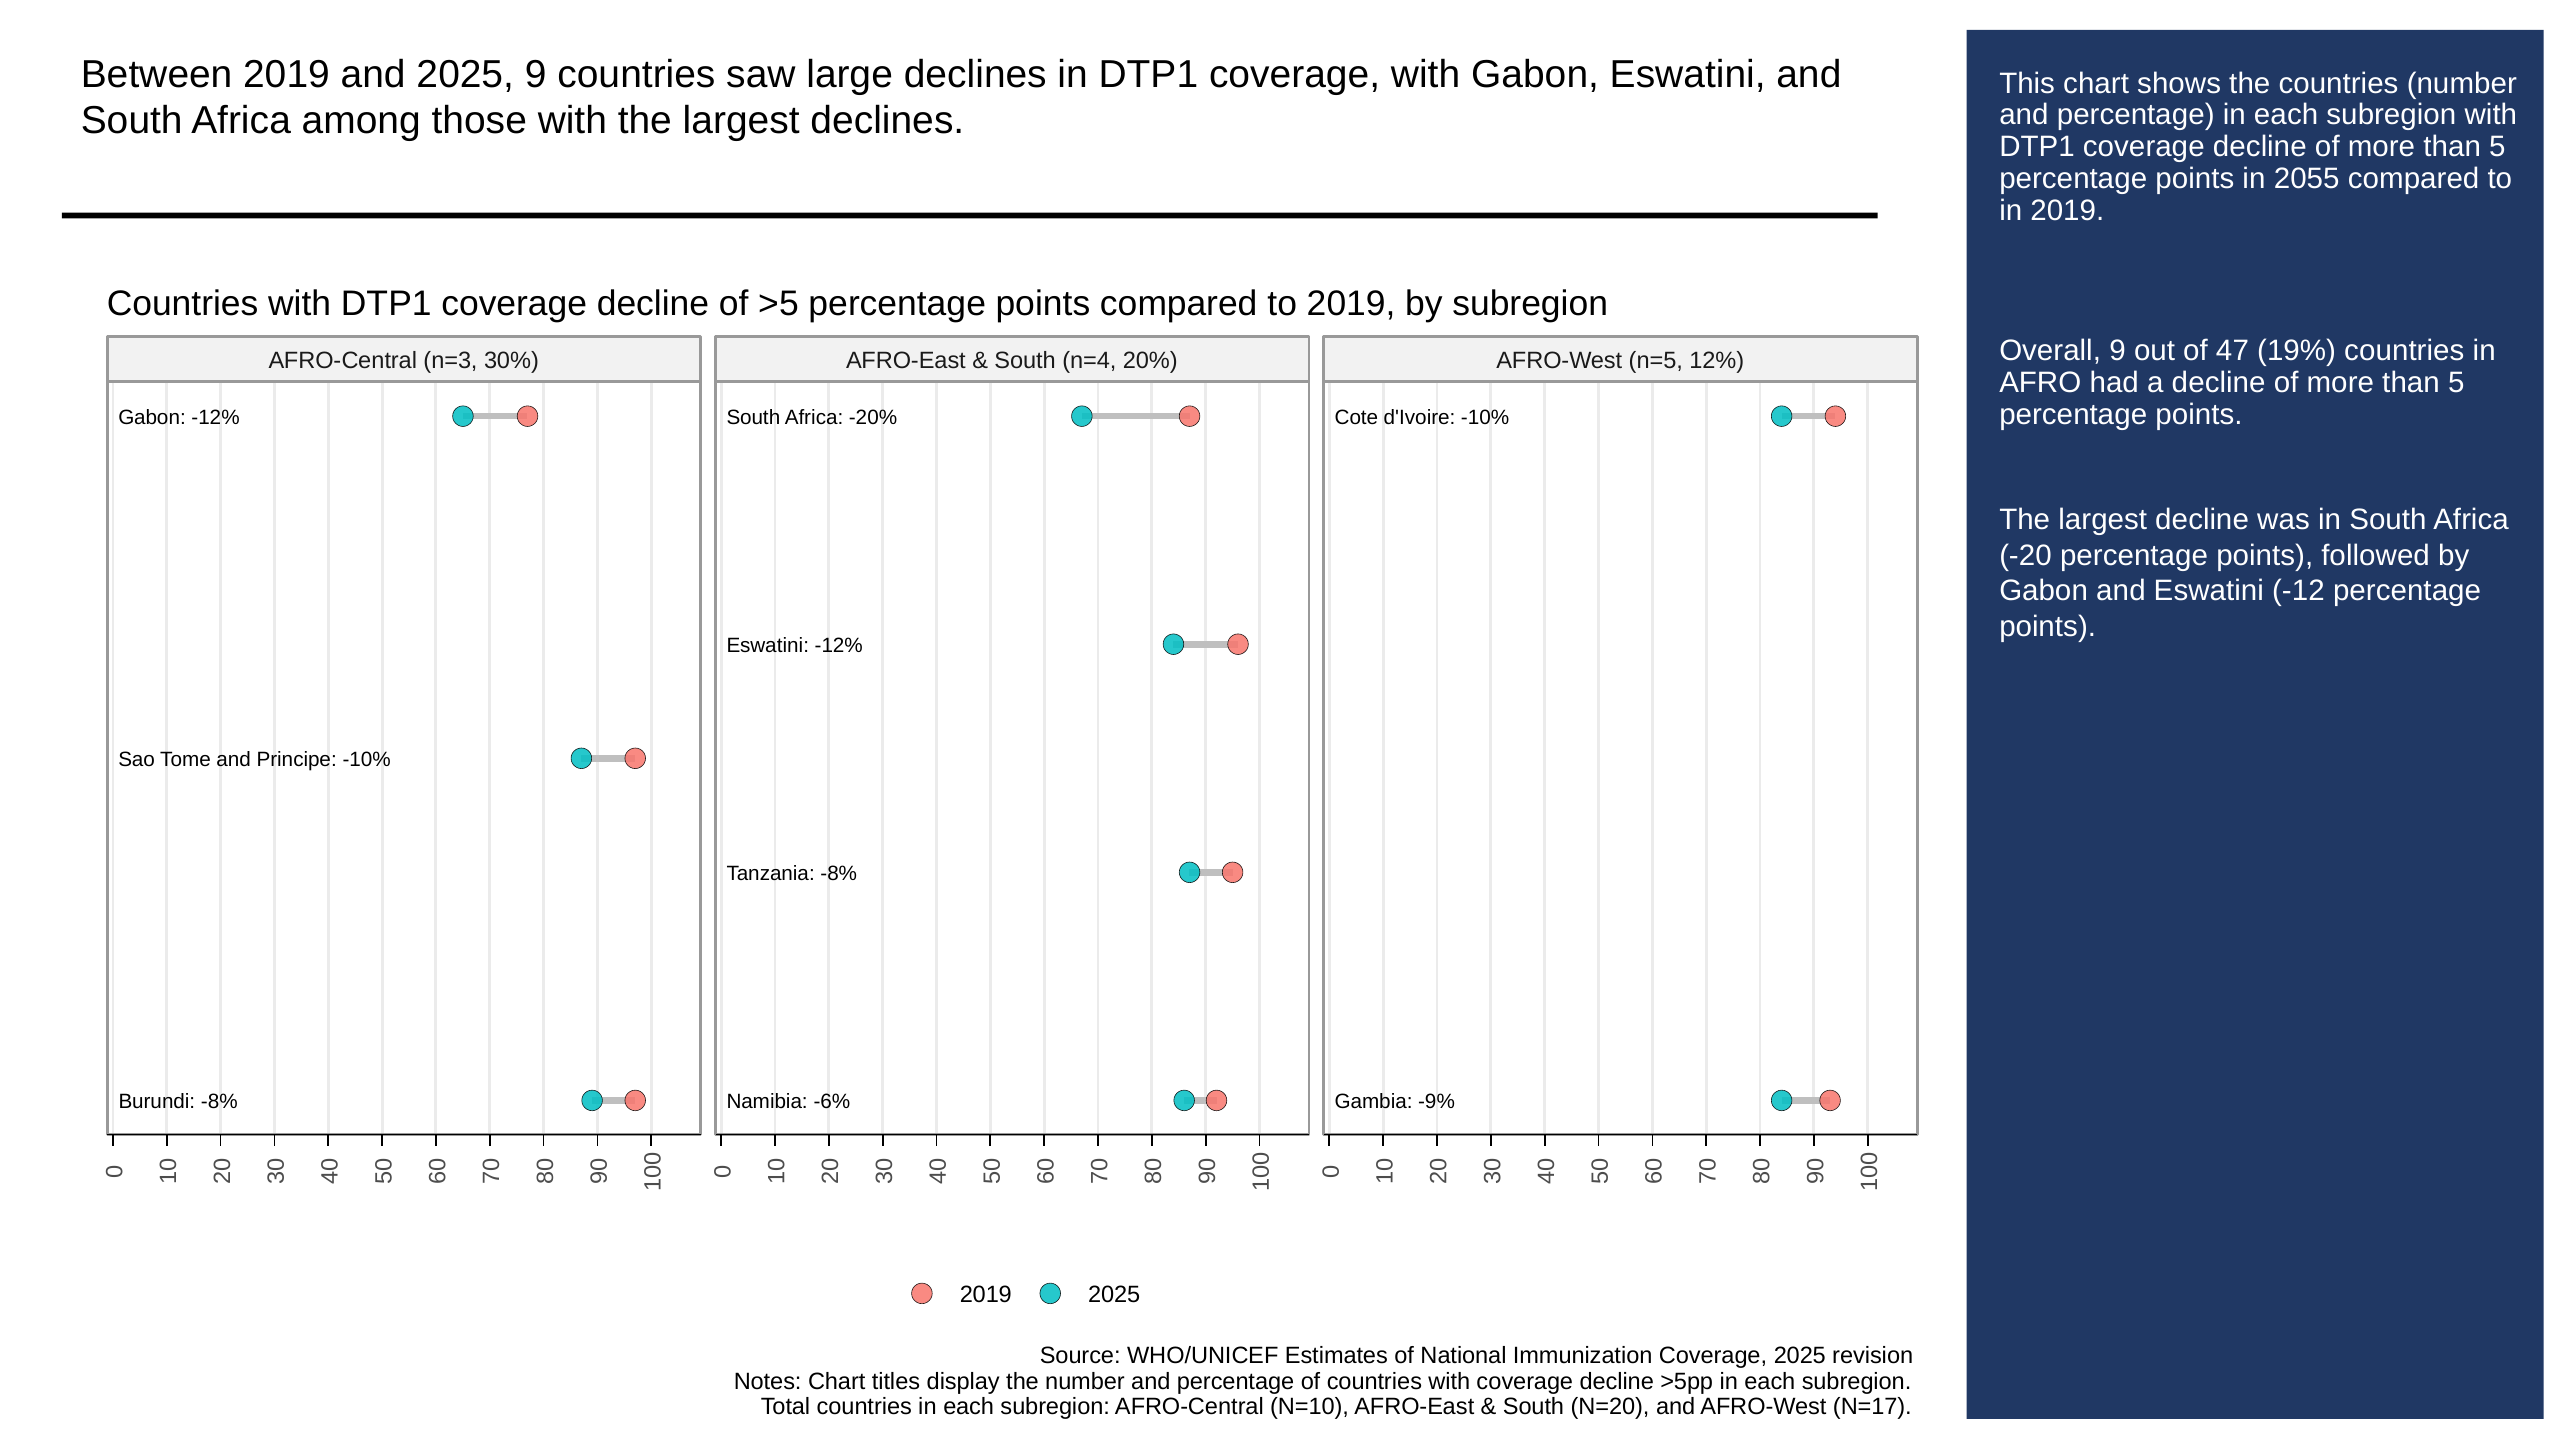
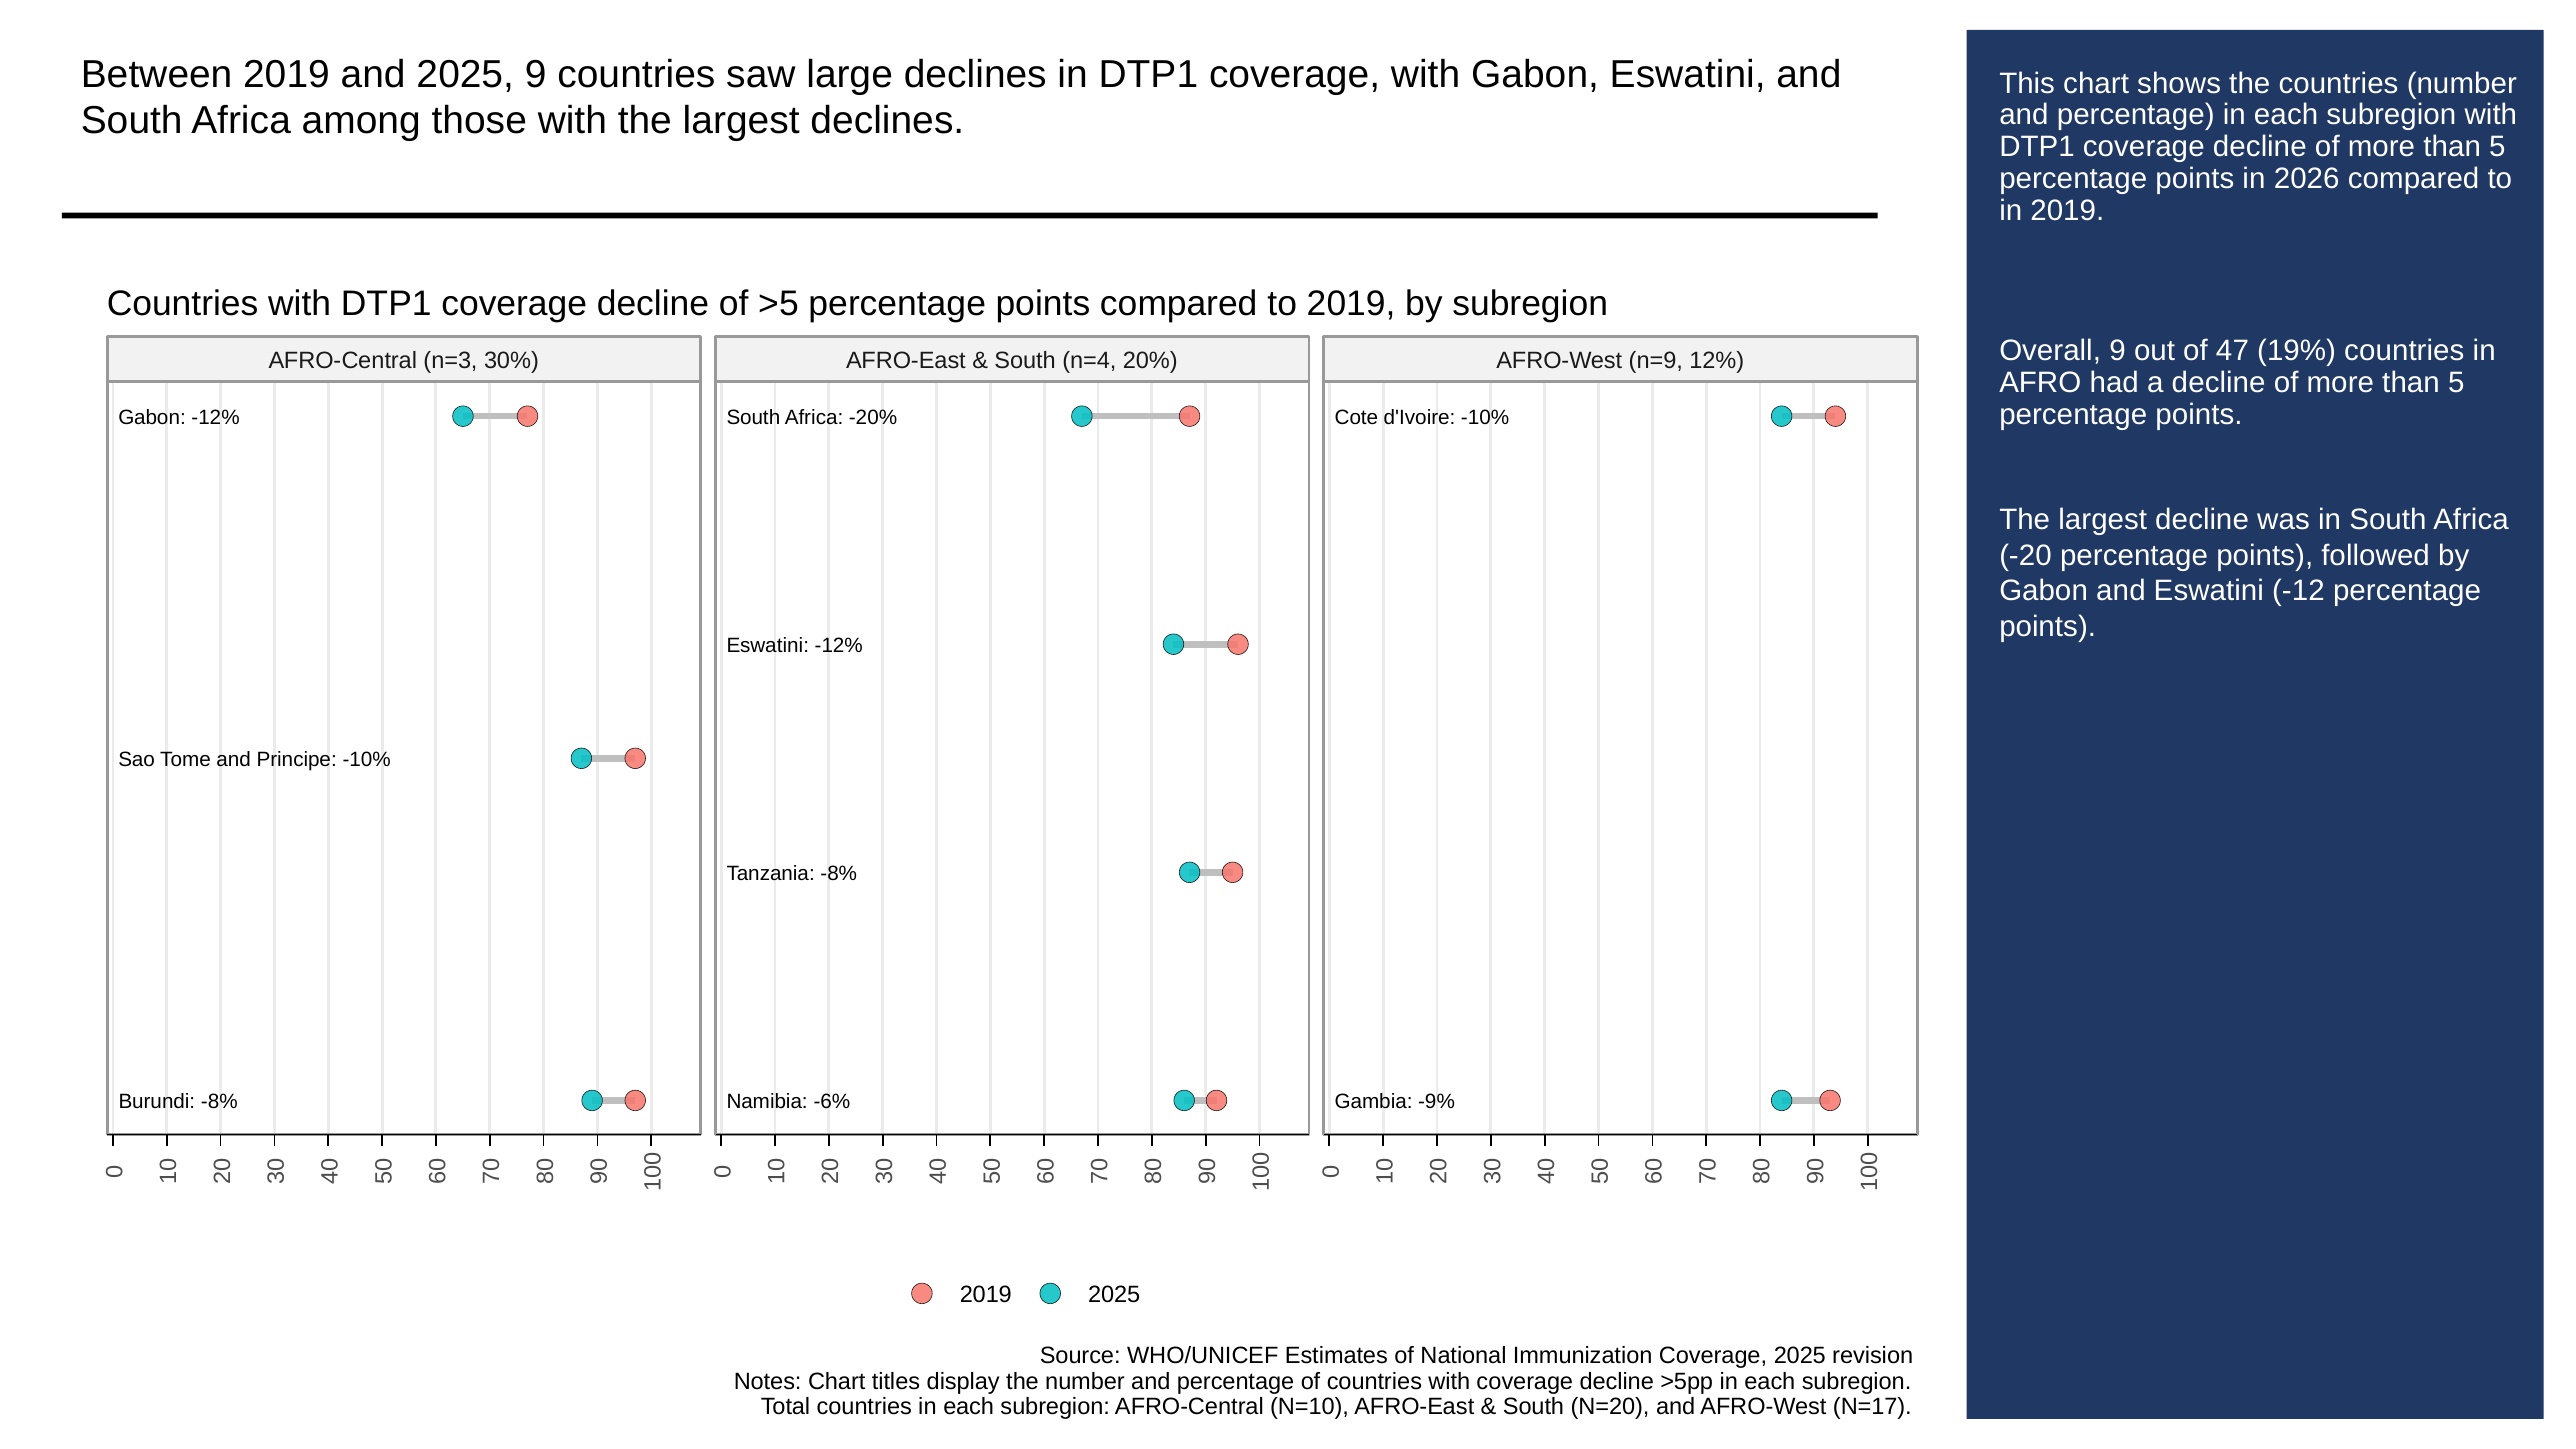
2055: 2055 -> 2026
n=5: n=5 -> n=9
